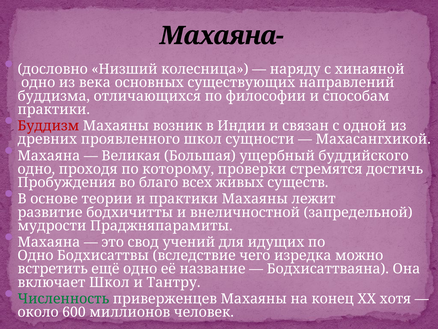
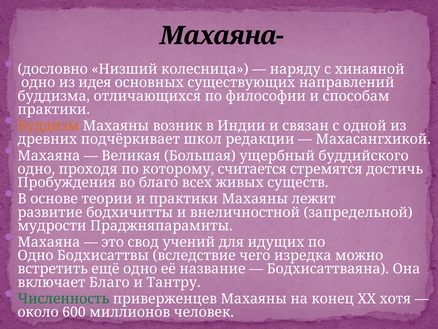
века: века -> идея
Буддизм colour: red -> orange
проявленного: проявленного -> подчёркивает
сущности: сущности -> редакции
проверки: проверки -> считается
включает Школ: Школ -> Благо
